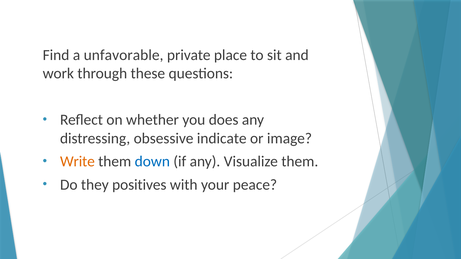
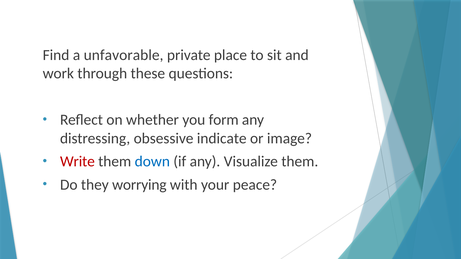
does: does -> form
Write colour: orange -> red
positives: positives -> worrying
